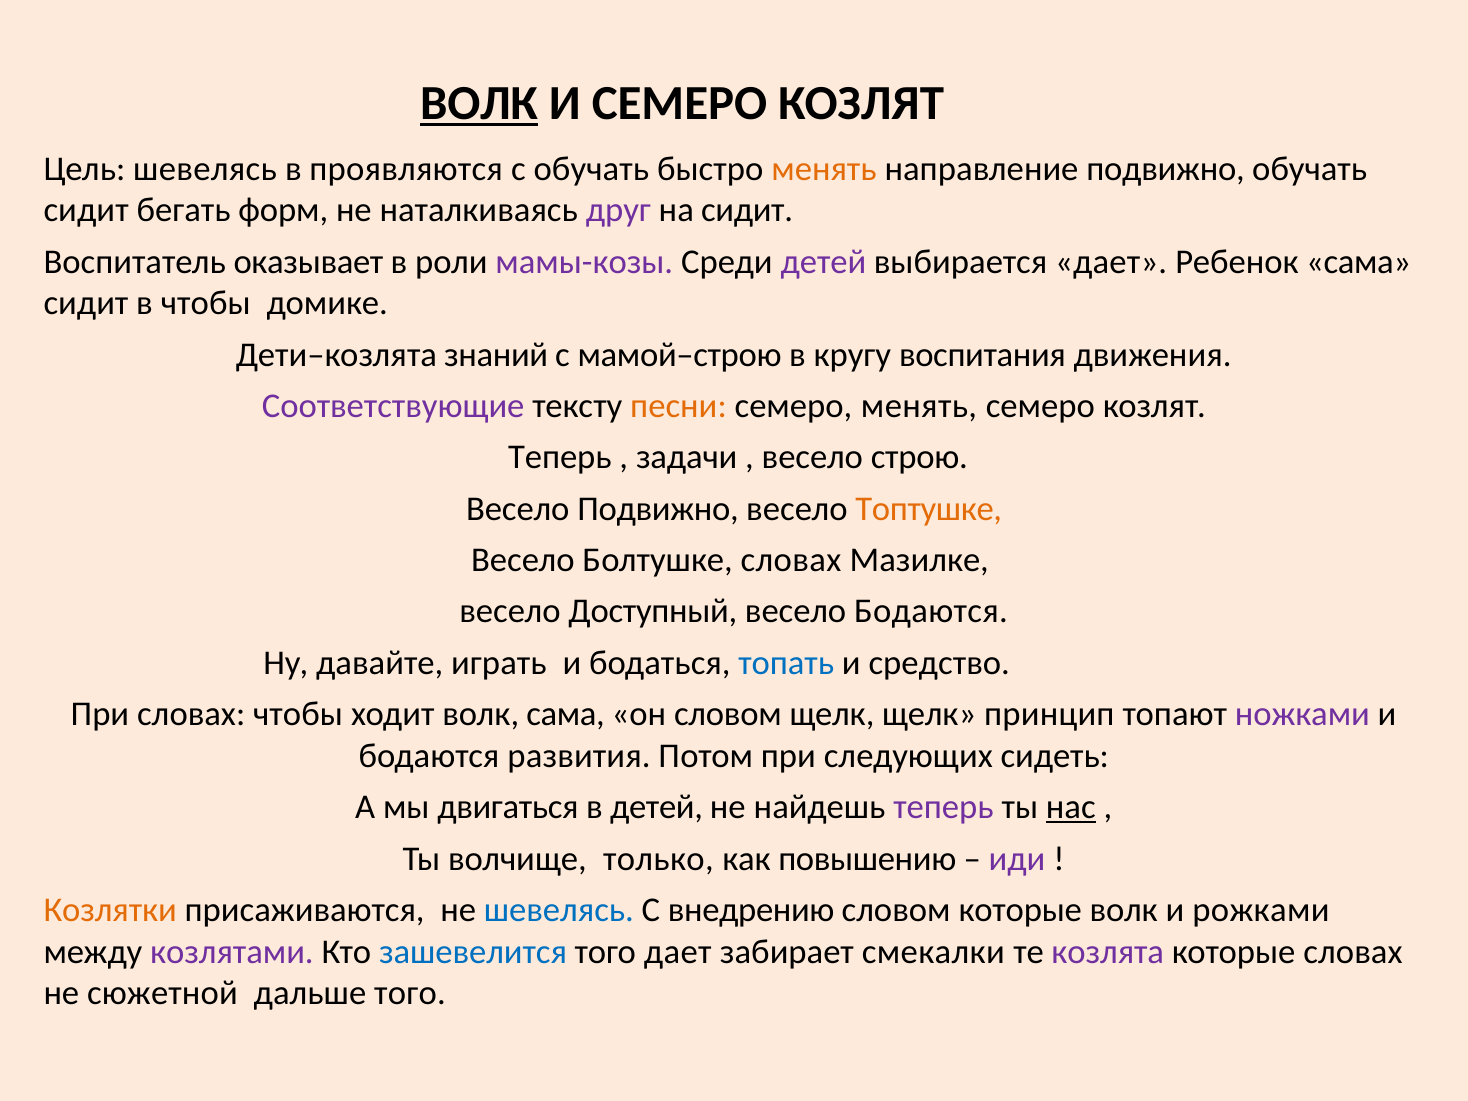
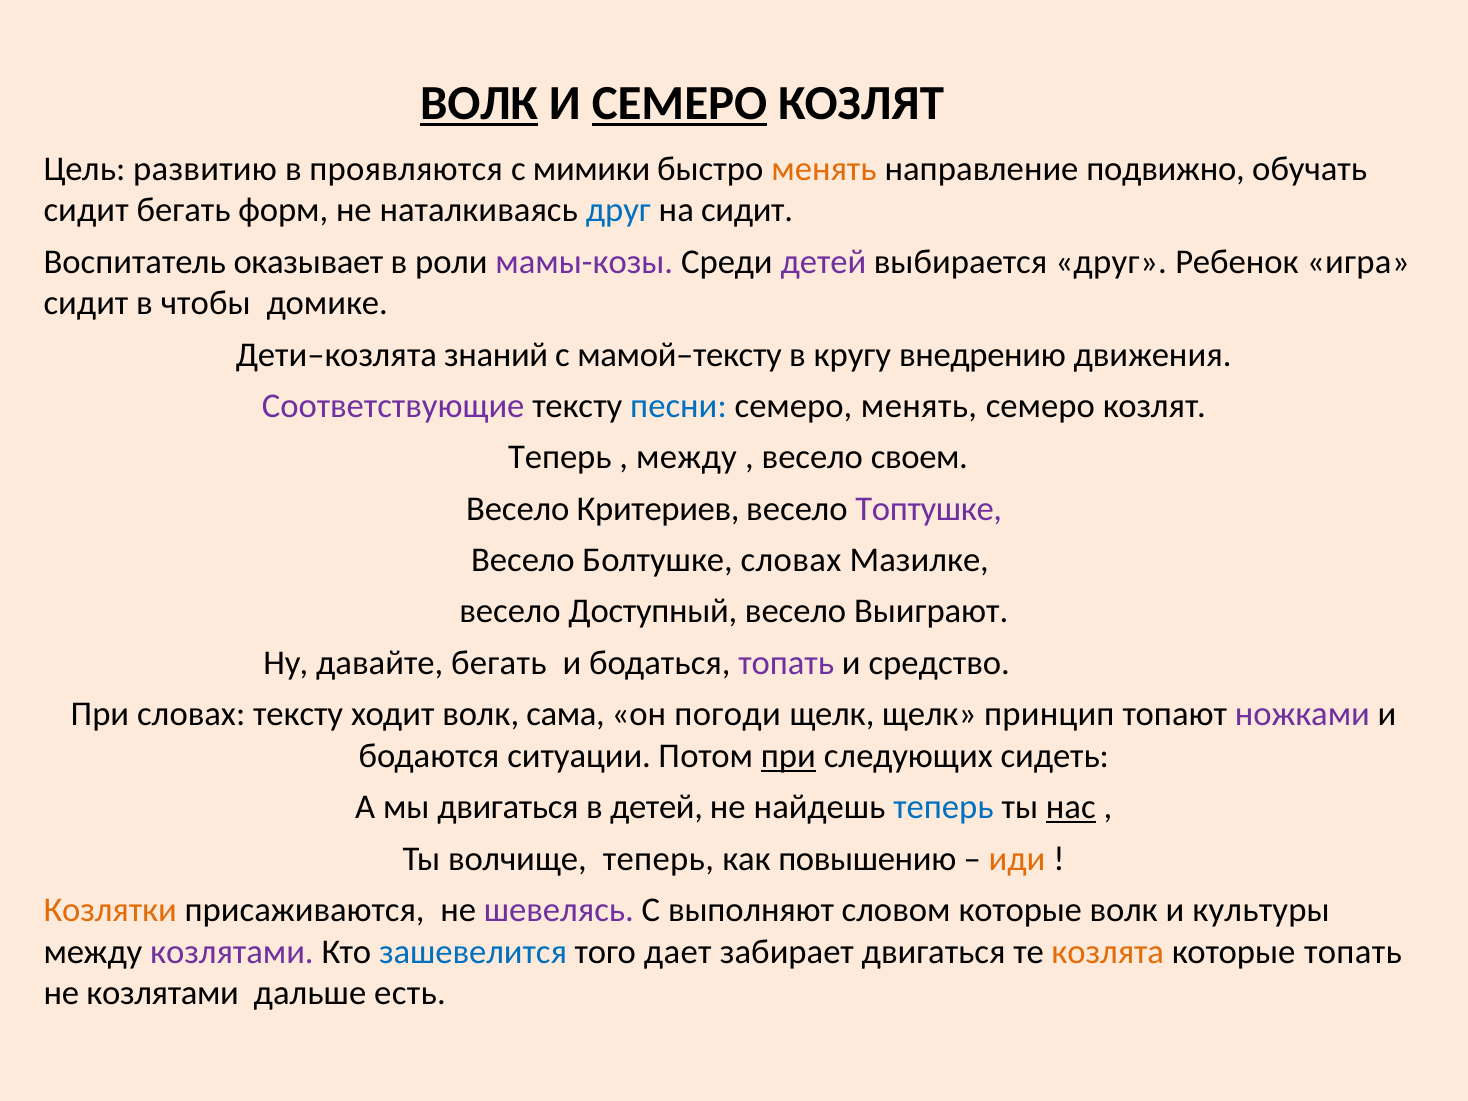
СЕМЕРО at (679, 103) underline: none -> present
Цель шевелясь: шевелясь -> развитию
с обучать: обучать -> мимики
друг at (618, 210) colour: purple -> blue
выбирается дает: дает -> друг
Ребенок сама: сама -> игра
мамой–строю: мамой–строю -> мамой–тексту
воспитания: воспитания -> внедрению
песни colour: orange -> blue
задачи at (687, 457): задачи -> между
строю: строю -> своем
Весело Подвижно: Подвижно -> Критериев
Топтушке colour: orange -> purple
весело Бодаются: Бодаются -> Выиграют
давайте играть: играть -> бегать
топать at (786, 663) colour: blue -> purple
словах чтобы: чтобы -> тексту
он словом: словом -> погоди
развития: развития -> ситуации
при at (788, 756) underline: none -> present
теперь at (943, 807) colour: purple -> blue
волчище только: только -> теперь
иди colour: purple -> orange
шевелясь at (559, 910) colour: blue -> purple
внедрению: внедрению -> выполняют
рожками: рожками -> культуры
забирает смекалки: смекалки -> двигаться
козлята colour: purple -> orange
которые словах: словах -> топать
не сюжетной: сюжетной -> козлятами
дальше того: того -> есть
